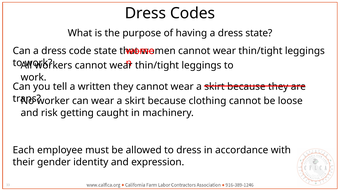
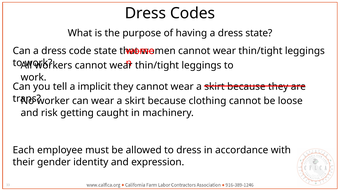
written: written -> implicit
